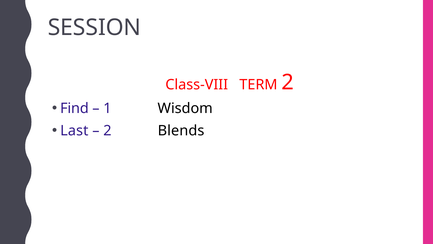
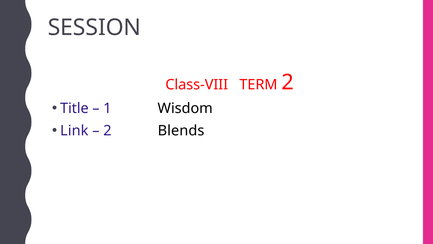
Find: Find -> Title
Last: Last -> Link
